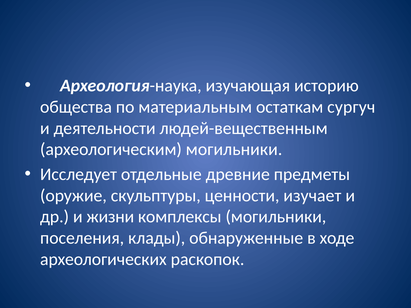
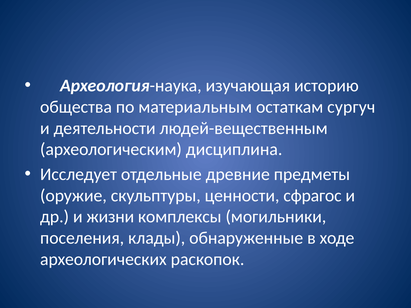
археологическим могильники: могильники -> дисциплина
изучает: изучает -> сфрагос
